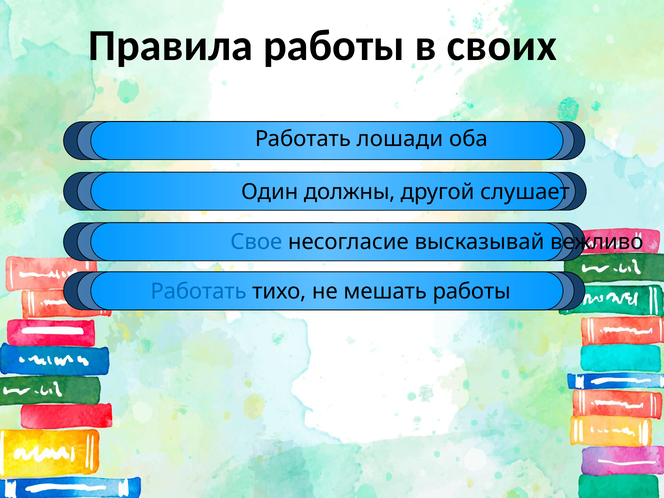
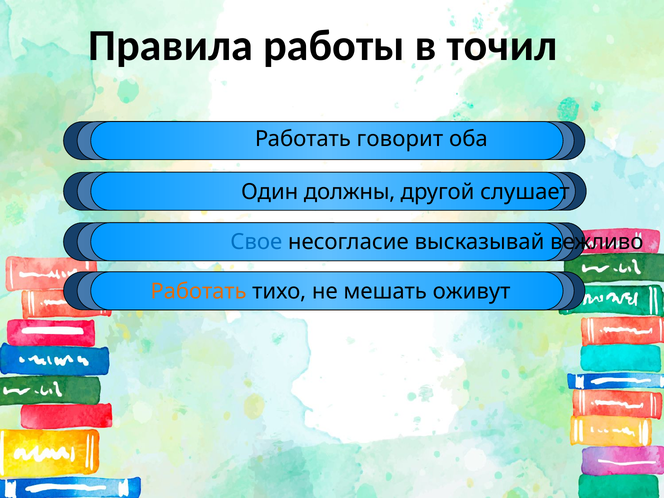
своих: своих -> точил
лошади: лошади -> говорит
Работать at (199, 292) colour: blue -> orange
мешать работы: работы -> оживут
